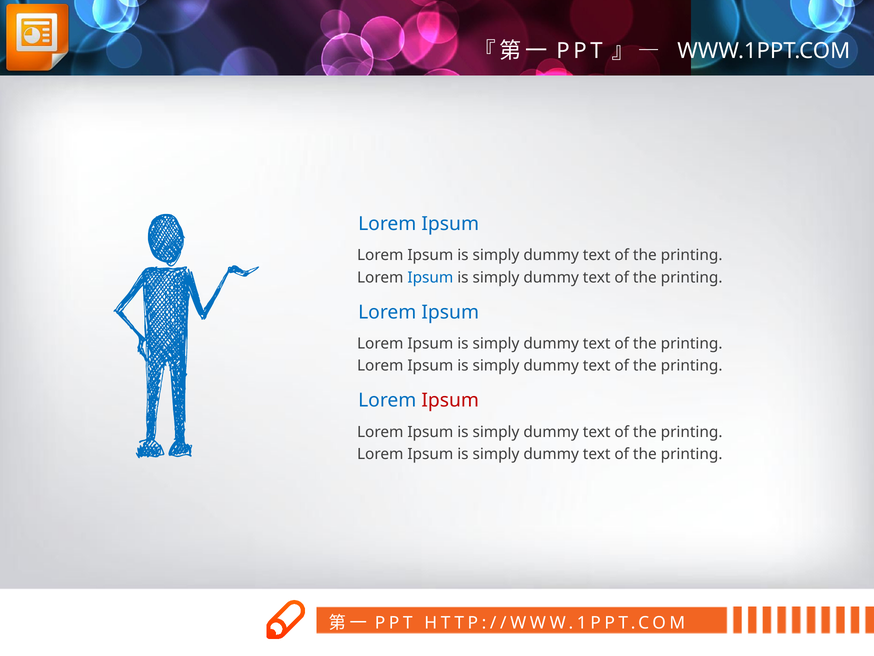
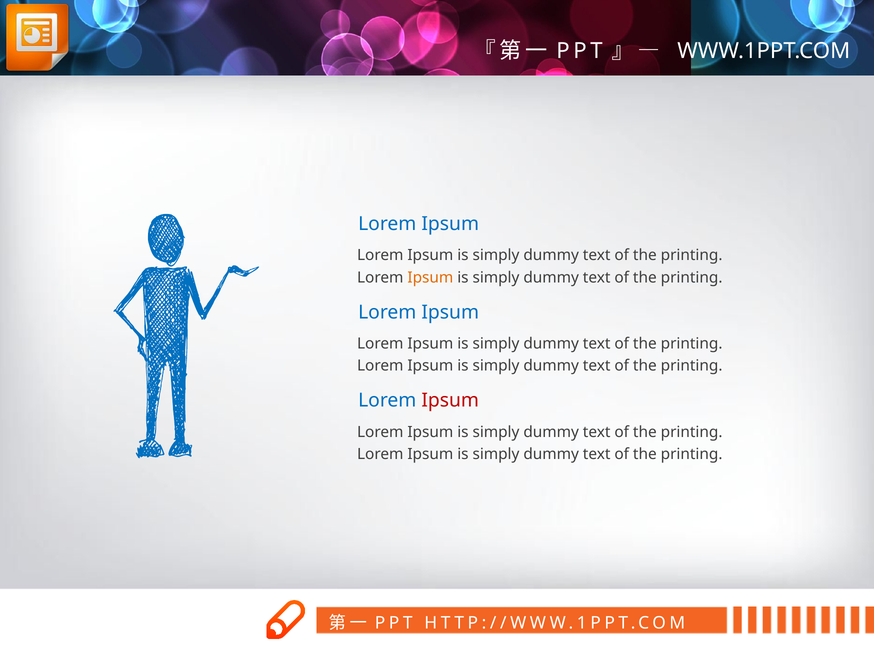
Ipsum at (430, 277) colour: blue -> orange
